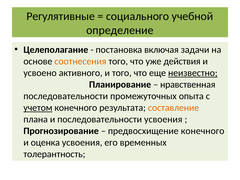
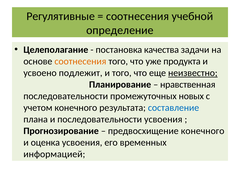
социального at (138, 16): социального -> соотнесения
включая: включая -> качества
действия: действия -> продукта
активного: активного -> подлежит
опыта: опыта -> новых
учетом underline: present -> none
составление colour: orange -> blue
толерантность: толерантность -> информацией
